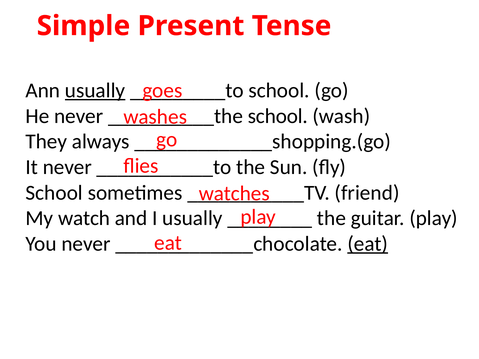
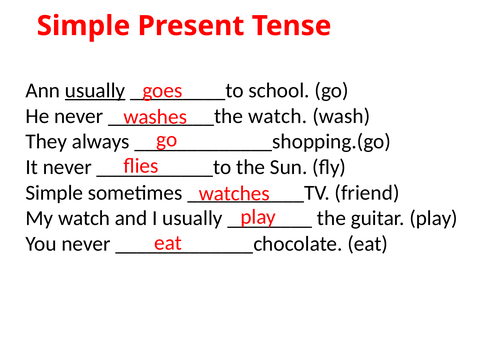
school at (278, 116): school -> watch
School at (54, 193): School -> Simple
eat at (368, 244) underline: present -> none
